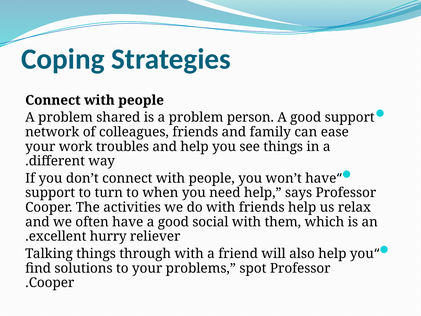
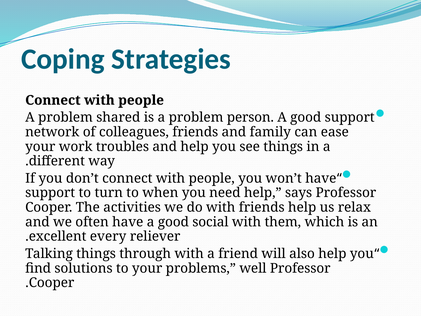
hurry: hurry -> every
spot: spot -> well
